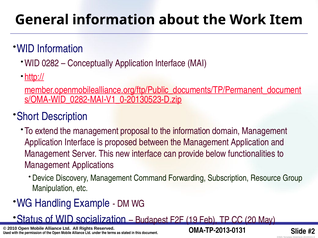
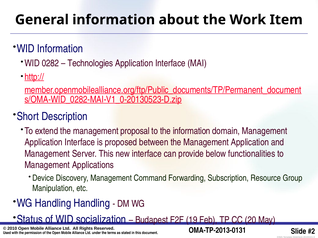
Conceptually: Conceptually -> Technologies
Handling Example: Example -> Handling
